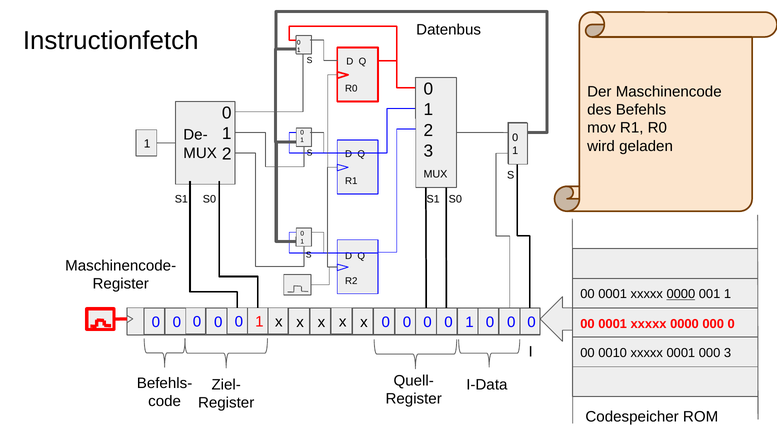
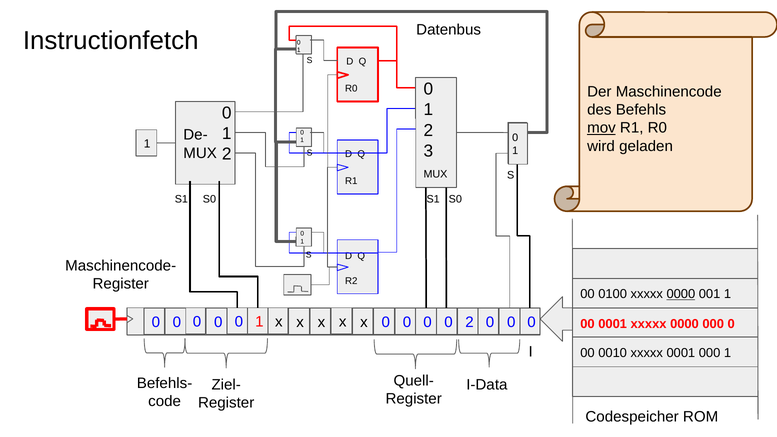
mov underline: none -> present
0001 at (613, 294): 0001 -> 0100
1 at (469, 322): 1 -> 2
000 3: 3 -> 1
